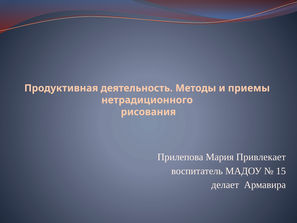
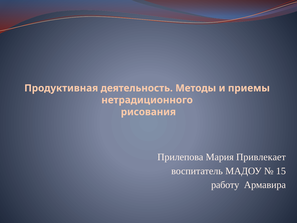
делает: делает -> работу
